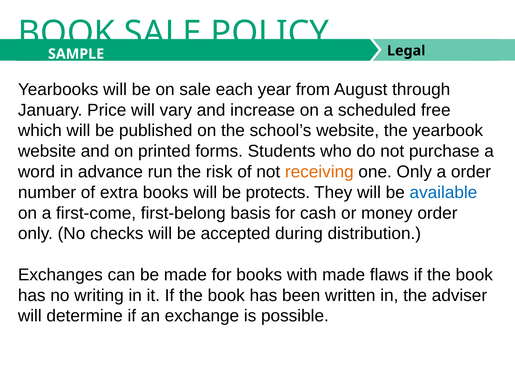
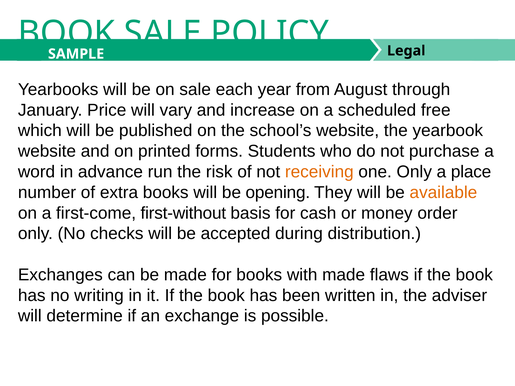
a order: order -> place
protects: protects -> opening
available colour: blue -> orange
first-belong: first-belong -> first-without
